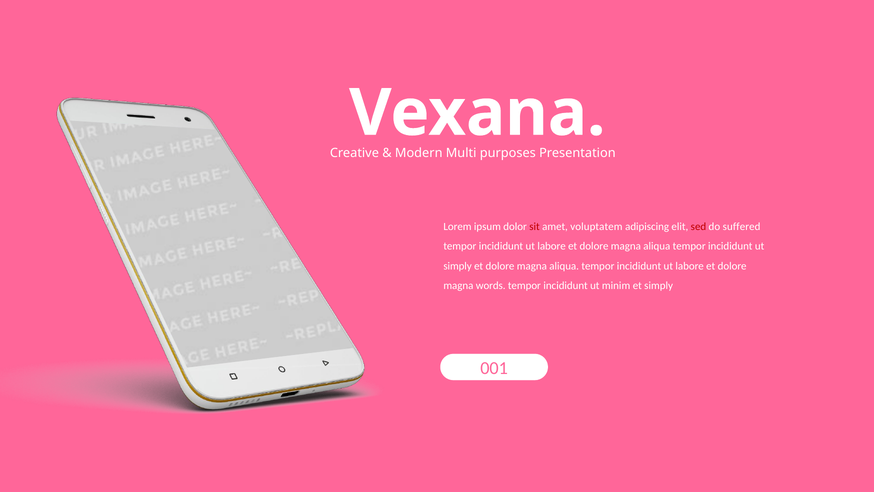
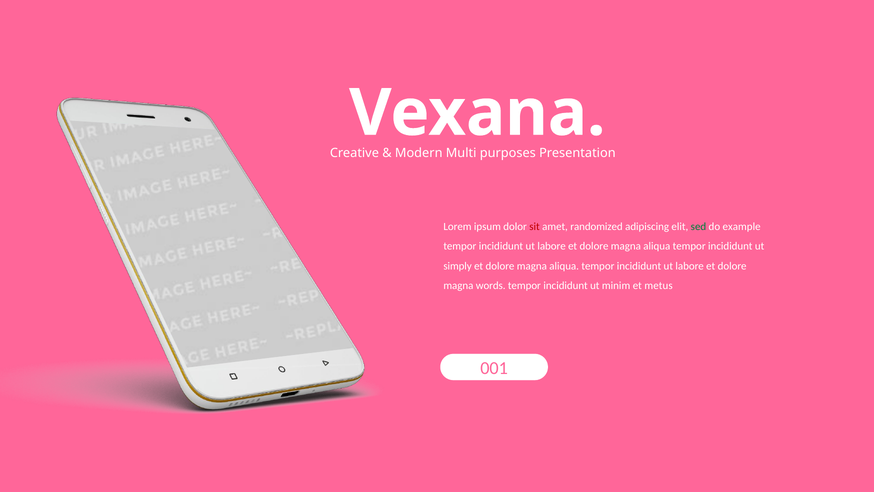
voluptatem: voluptatem -> randomized
sed colour: red -> green
suffered: suffered -> example
et simply: simply -> metus
